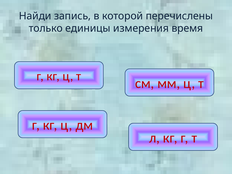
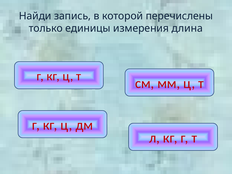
время: время -> длина
